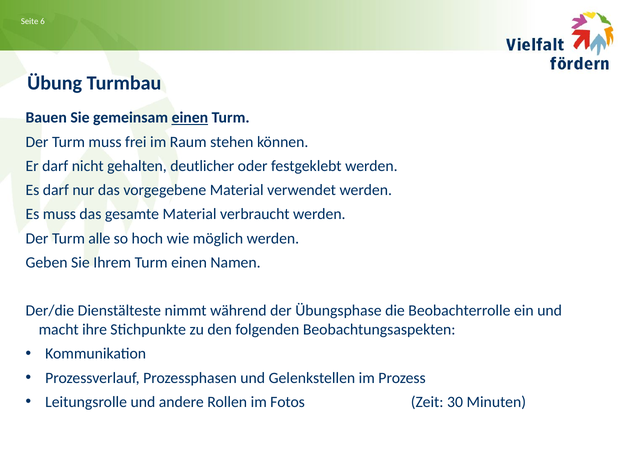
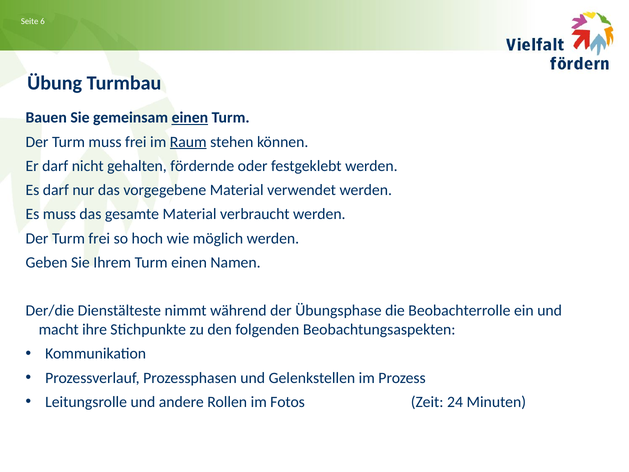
Raum underline: none -> present
deutlicher: deutlicher -> fördernde
Turm alle: alle -> frei
30: 30 -> 24
